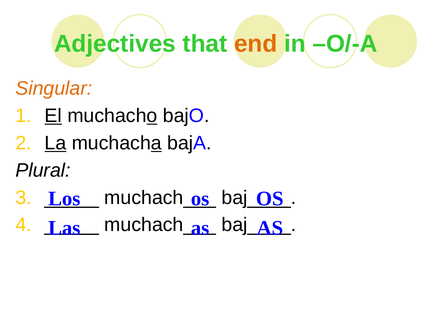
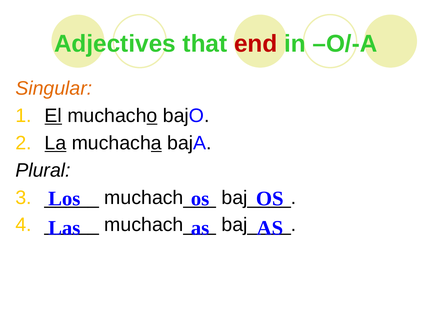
end colour: orange -> red
